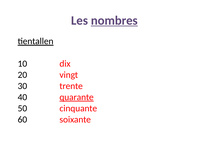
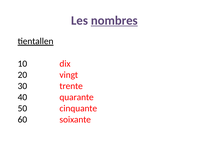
quarante underline: present -> none
